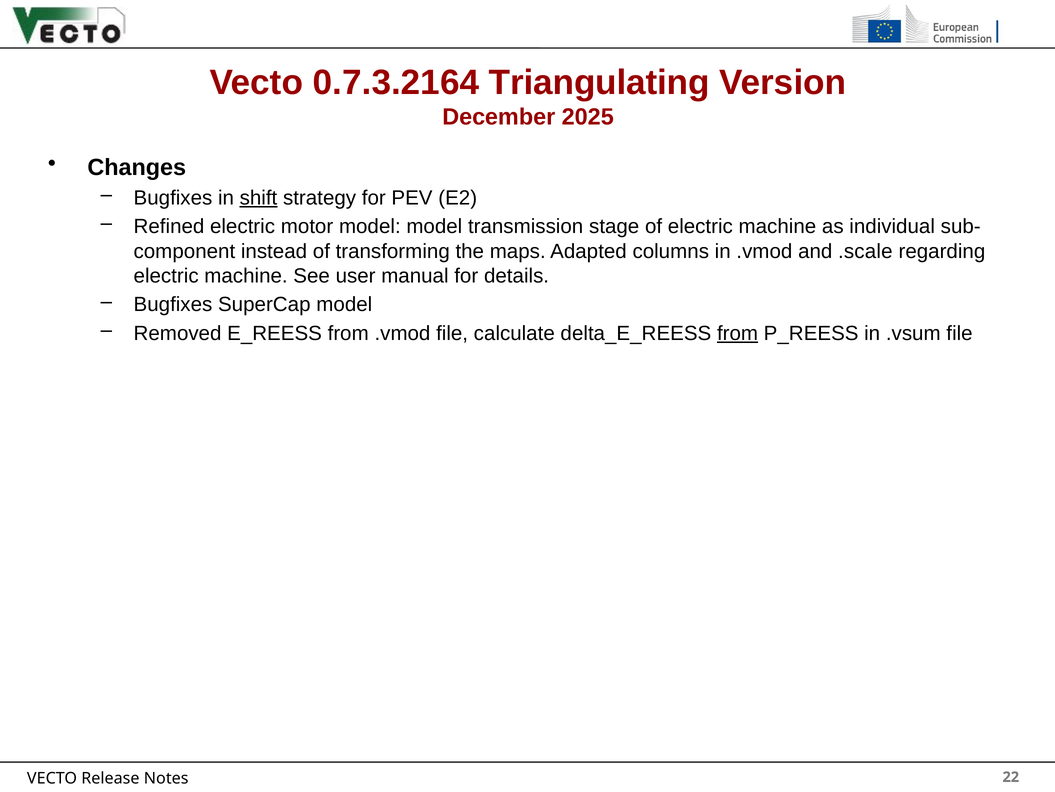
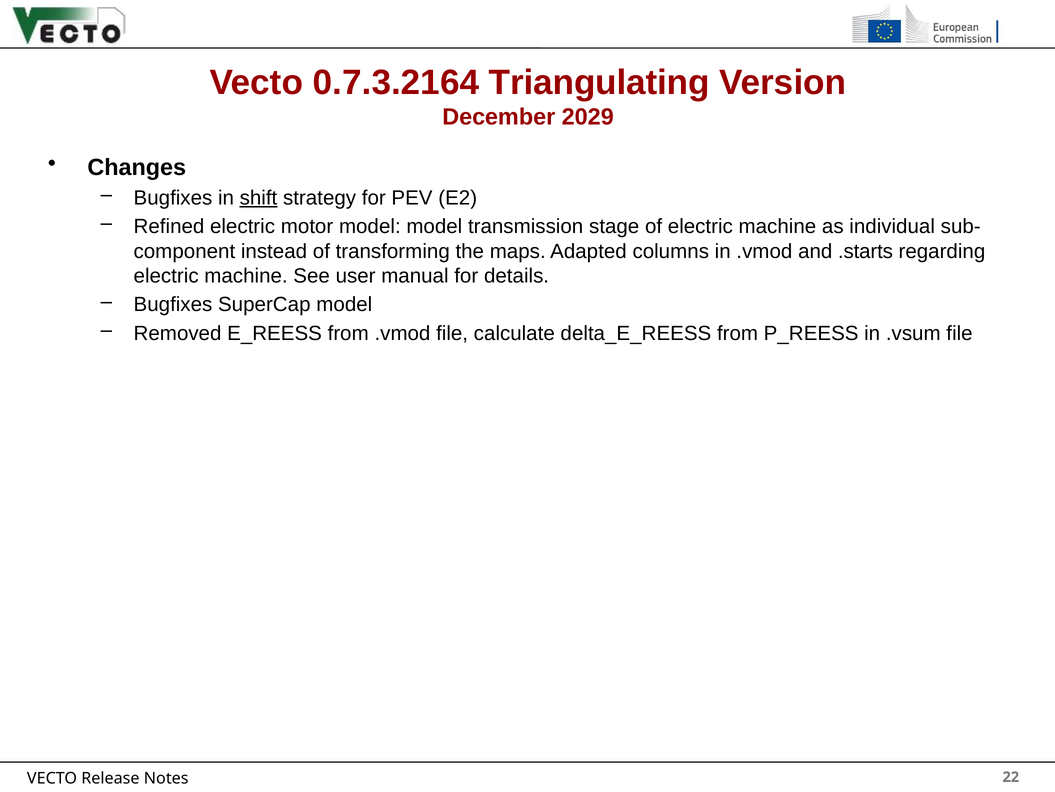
2025: 2025 -> 2029
.scale: .scale -> .starts
from at (738, 333) underline: present -> none
